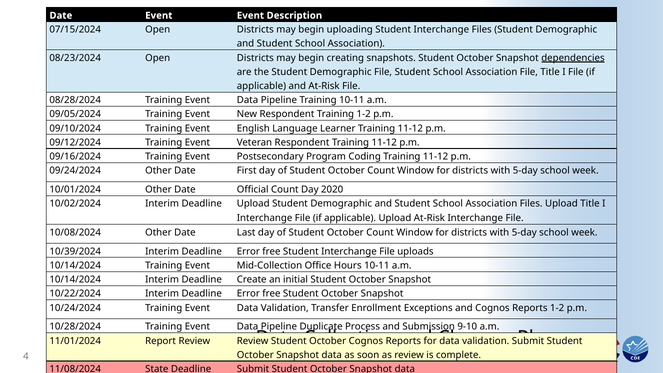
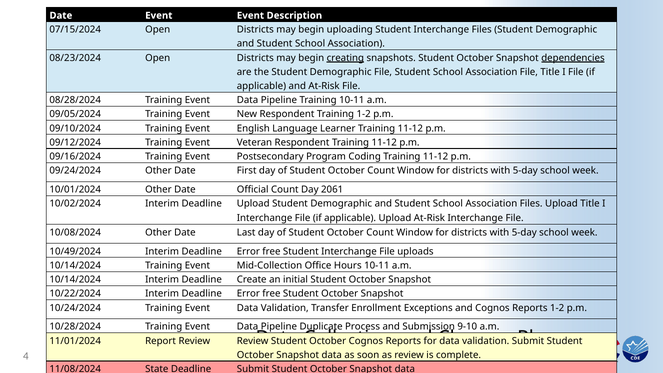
creating underline: none -> present
2020: 2020 -> 2061
10/39/2024: 10/39/2024 -> 10/49/2024
